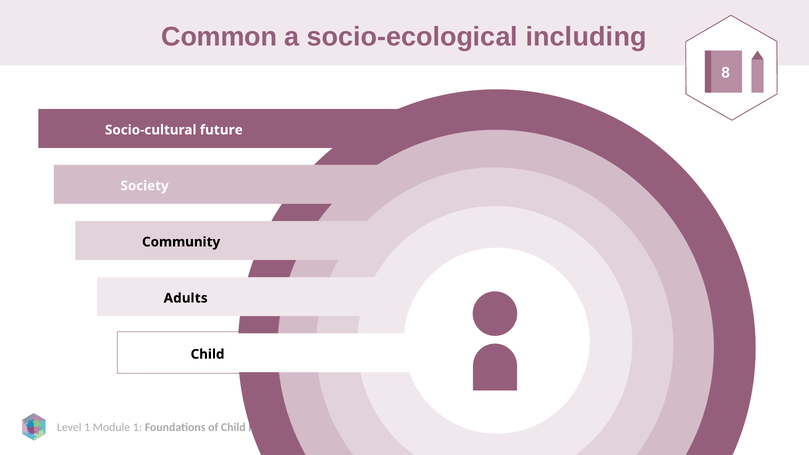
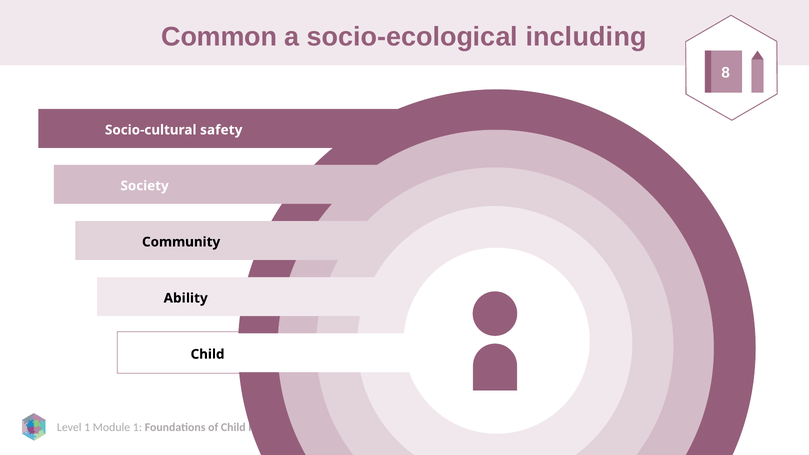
future: future -> safety
Adults: Adults -> Ability
